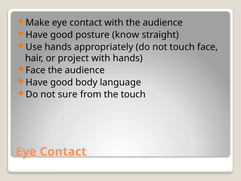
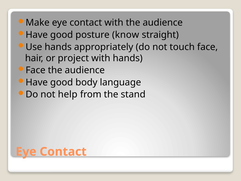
sure: sure -> help
the touch: touch -> stand
